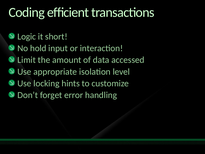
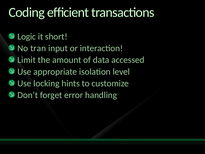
hold: hold -> tran
